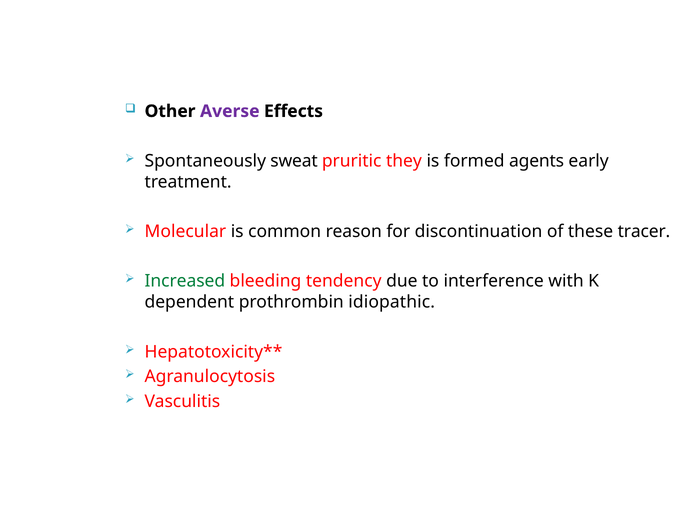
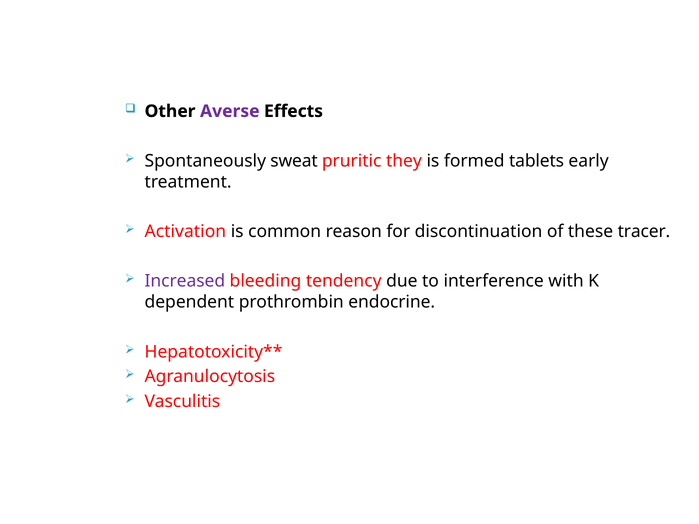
agents: agents -> tablets
Molecular: Molecular -> Activation
Increased colour: green -> purple
idiopathic: idiopathic -> endocrine
